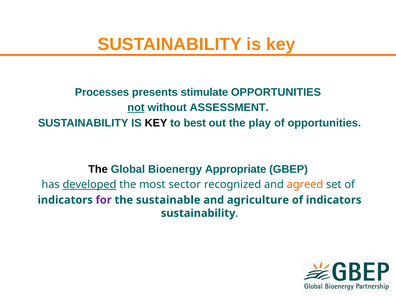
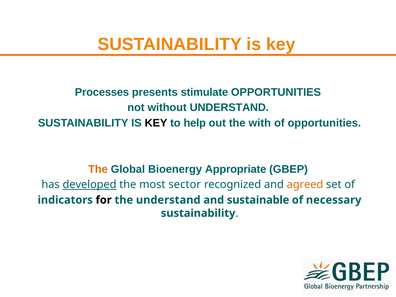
not underline: present -> none
without ASSESSMENT: ASSESSMENT -> UNDERSTAND
best: best -> help
play: play -> with
The at (98, 169) colour: black -> orange
for colour: purple -> black
the sustainable: sustainable -> understand
agriculture: agriculture -> sustainable
indicators at (334, 200): indicators -> necessary
